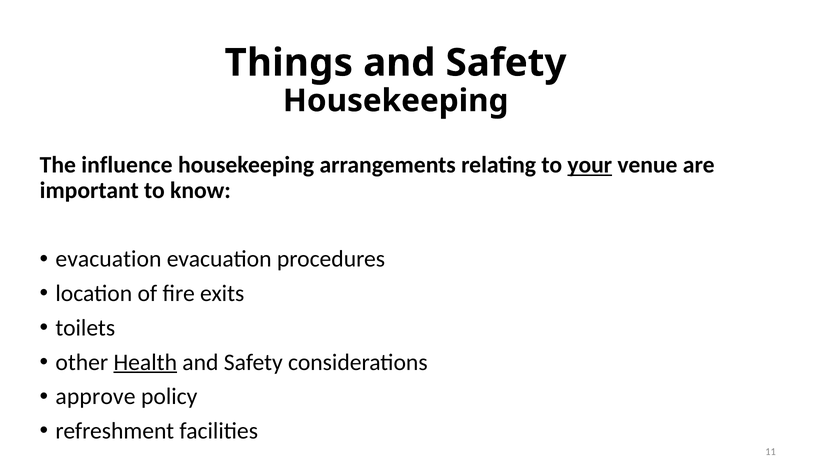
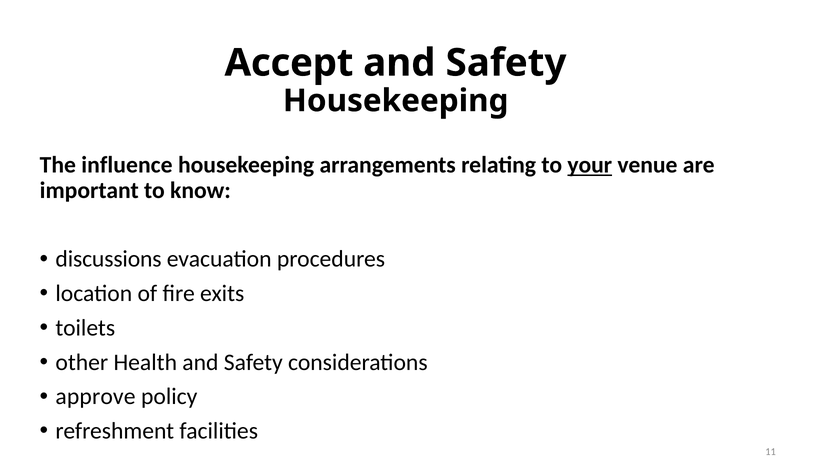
Things: Things -> Accept
evacuation at (108, 259): evacuation -> discussions
Health underline: present -> none
